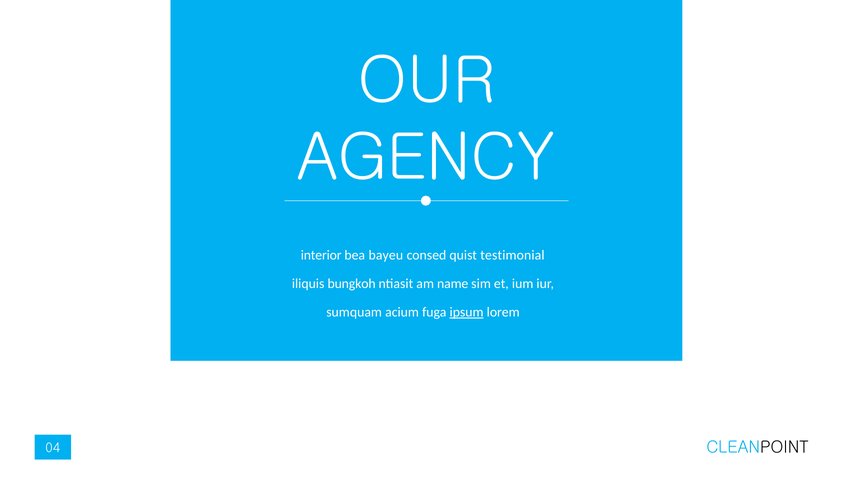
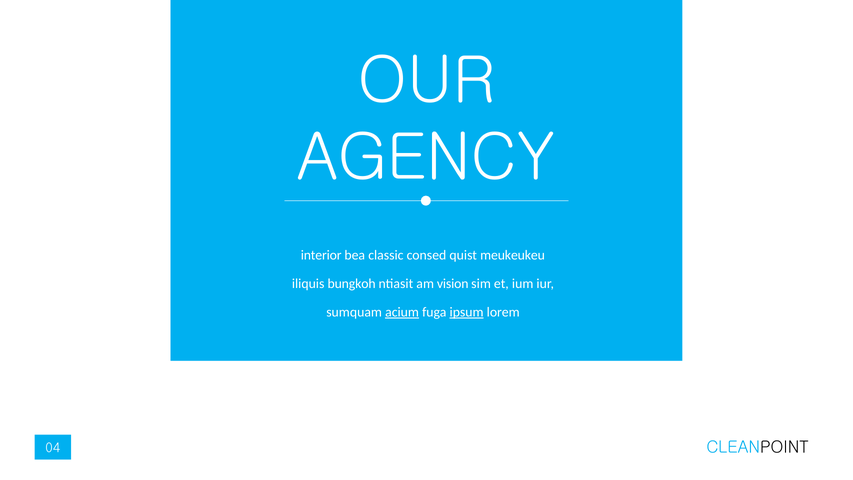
bayeu: bayeu -> classic
testimonial: testimonial -> meukeukeu
name: name -> vision
acium underline: none -> present
